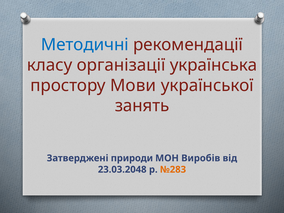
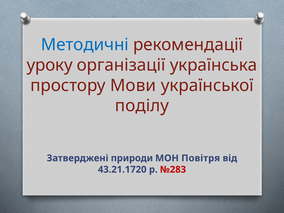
класу: класу -> уроку
занять: занять -> поділу
Виробів: Виробів -> Повітря
23.03.2048: 23.03.2048 -> 43.21.1720
№283 colour: orange -> red
